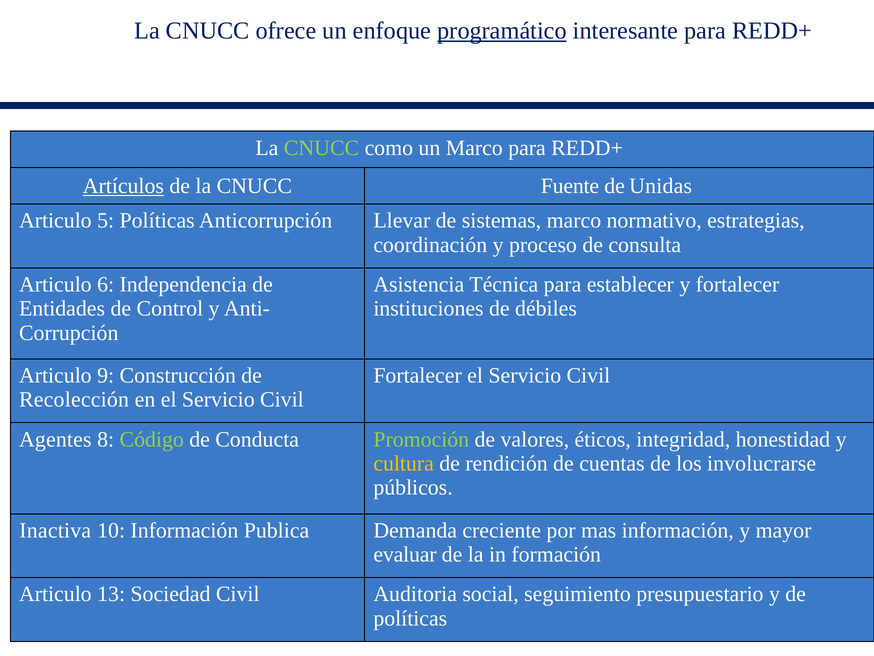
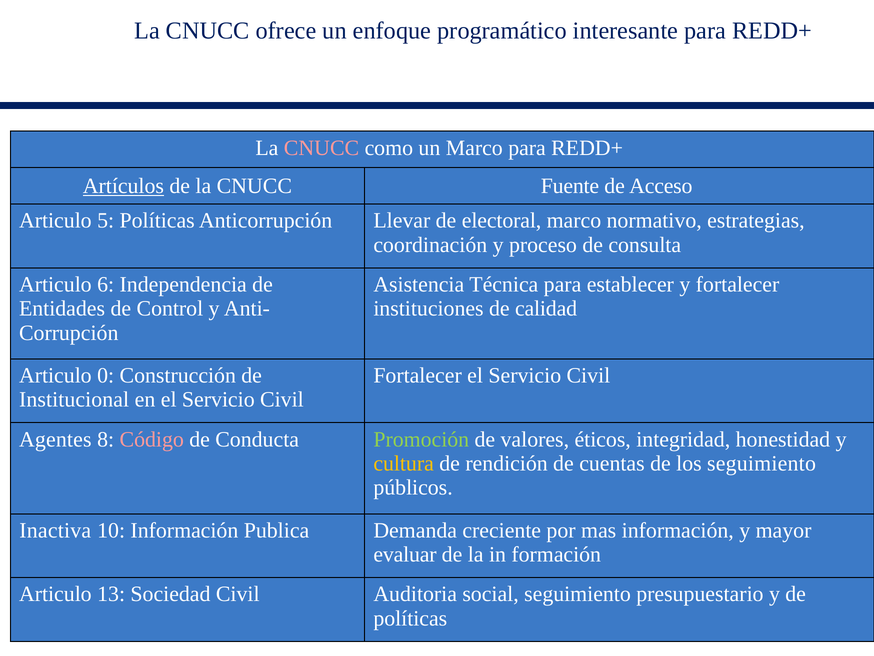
programático underline: present -> none
CNUCC at (321, 148) colour: light green -> pink
Unidas: Unidas -> Acceso
sistemas: sistemas -> electoral
débiles: débiles -> calidad
9: 9 -> 0
Recolección: Recolección -> Institucional
Código colour: light green -> pink
los involucrarse: involucrarse -> seguimiento
